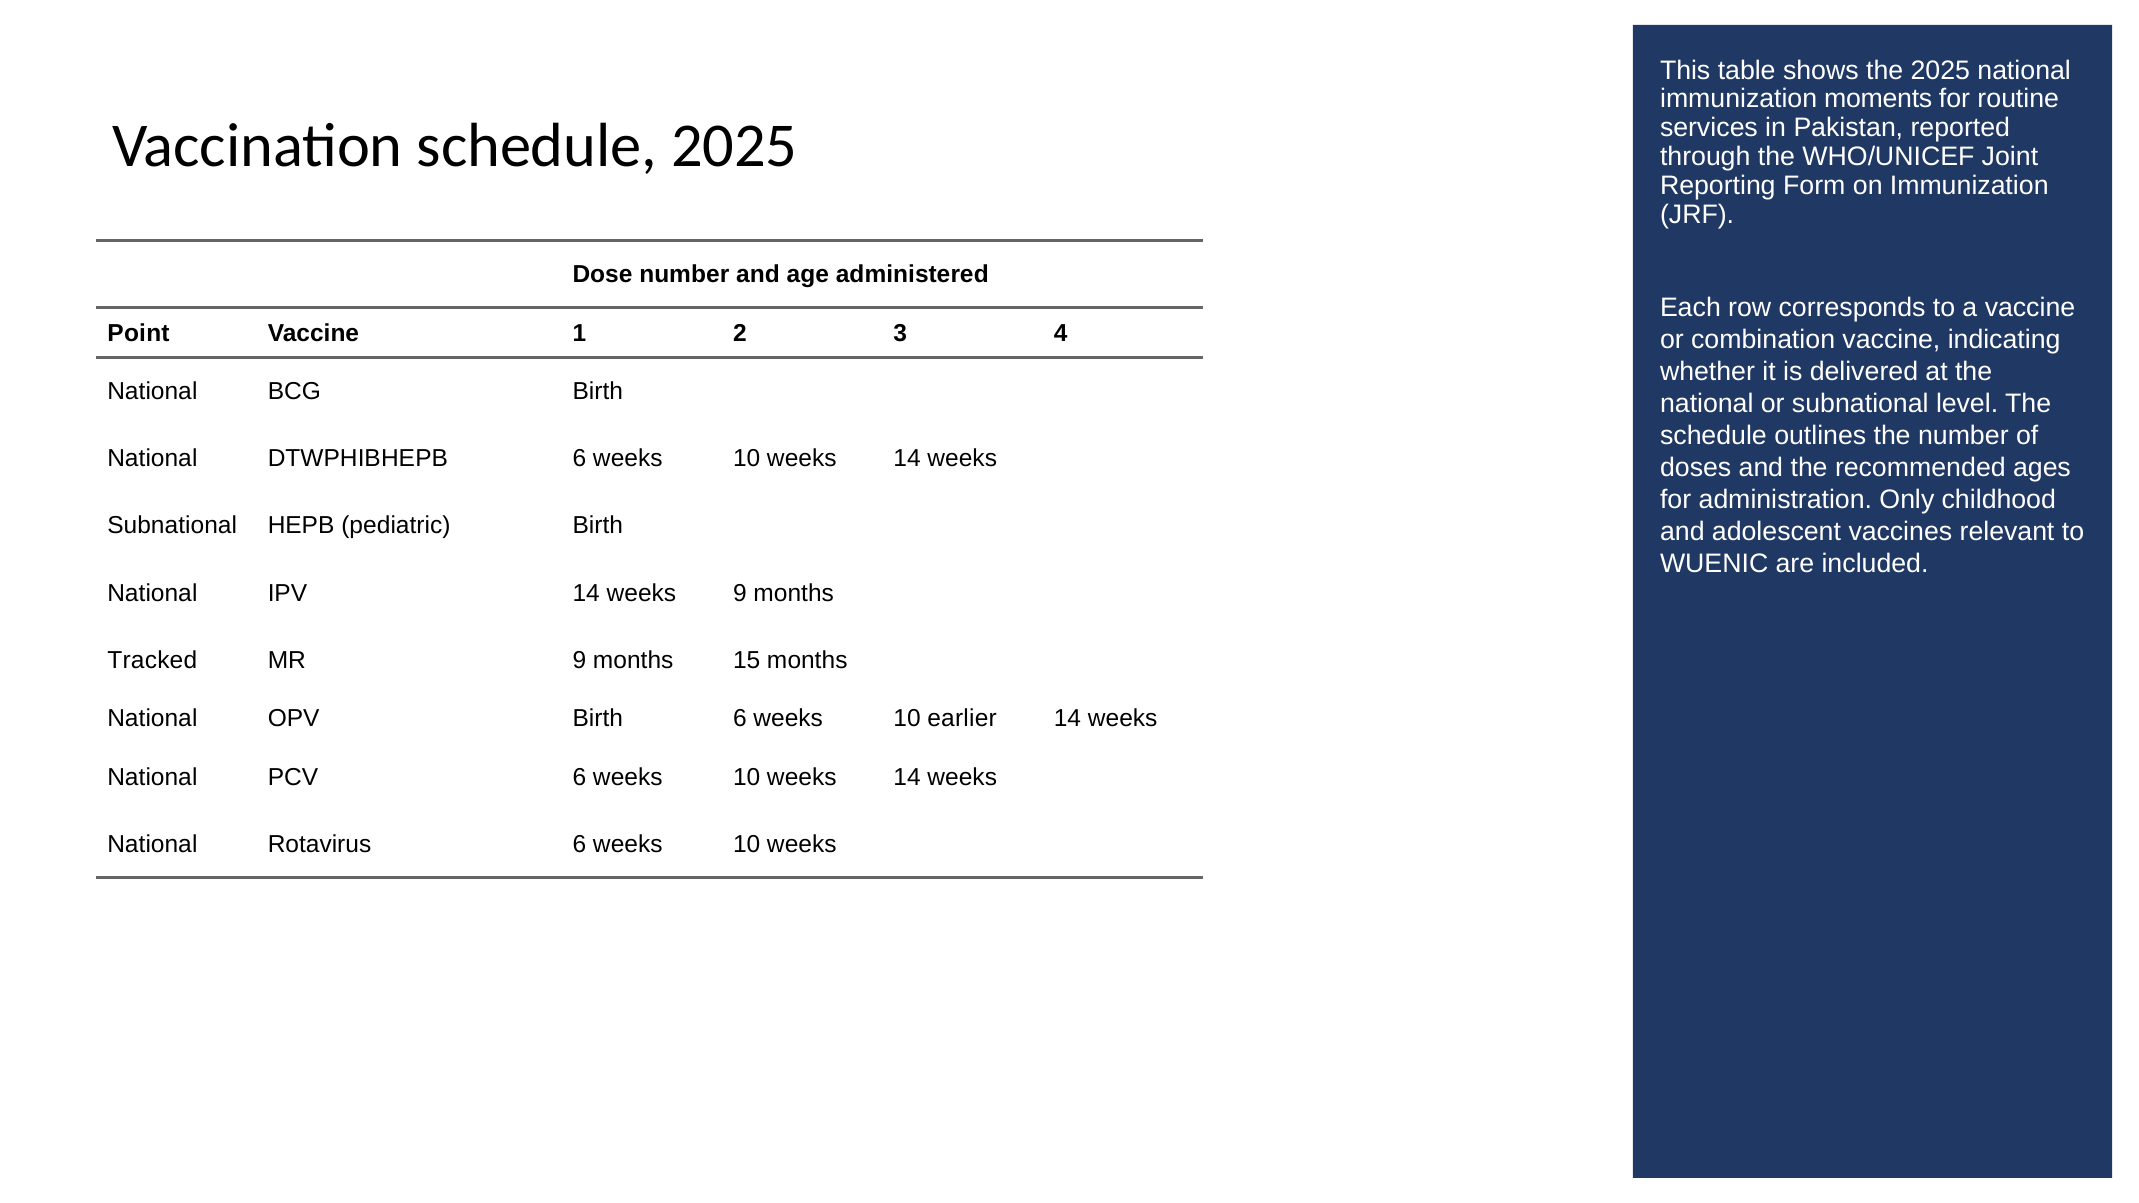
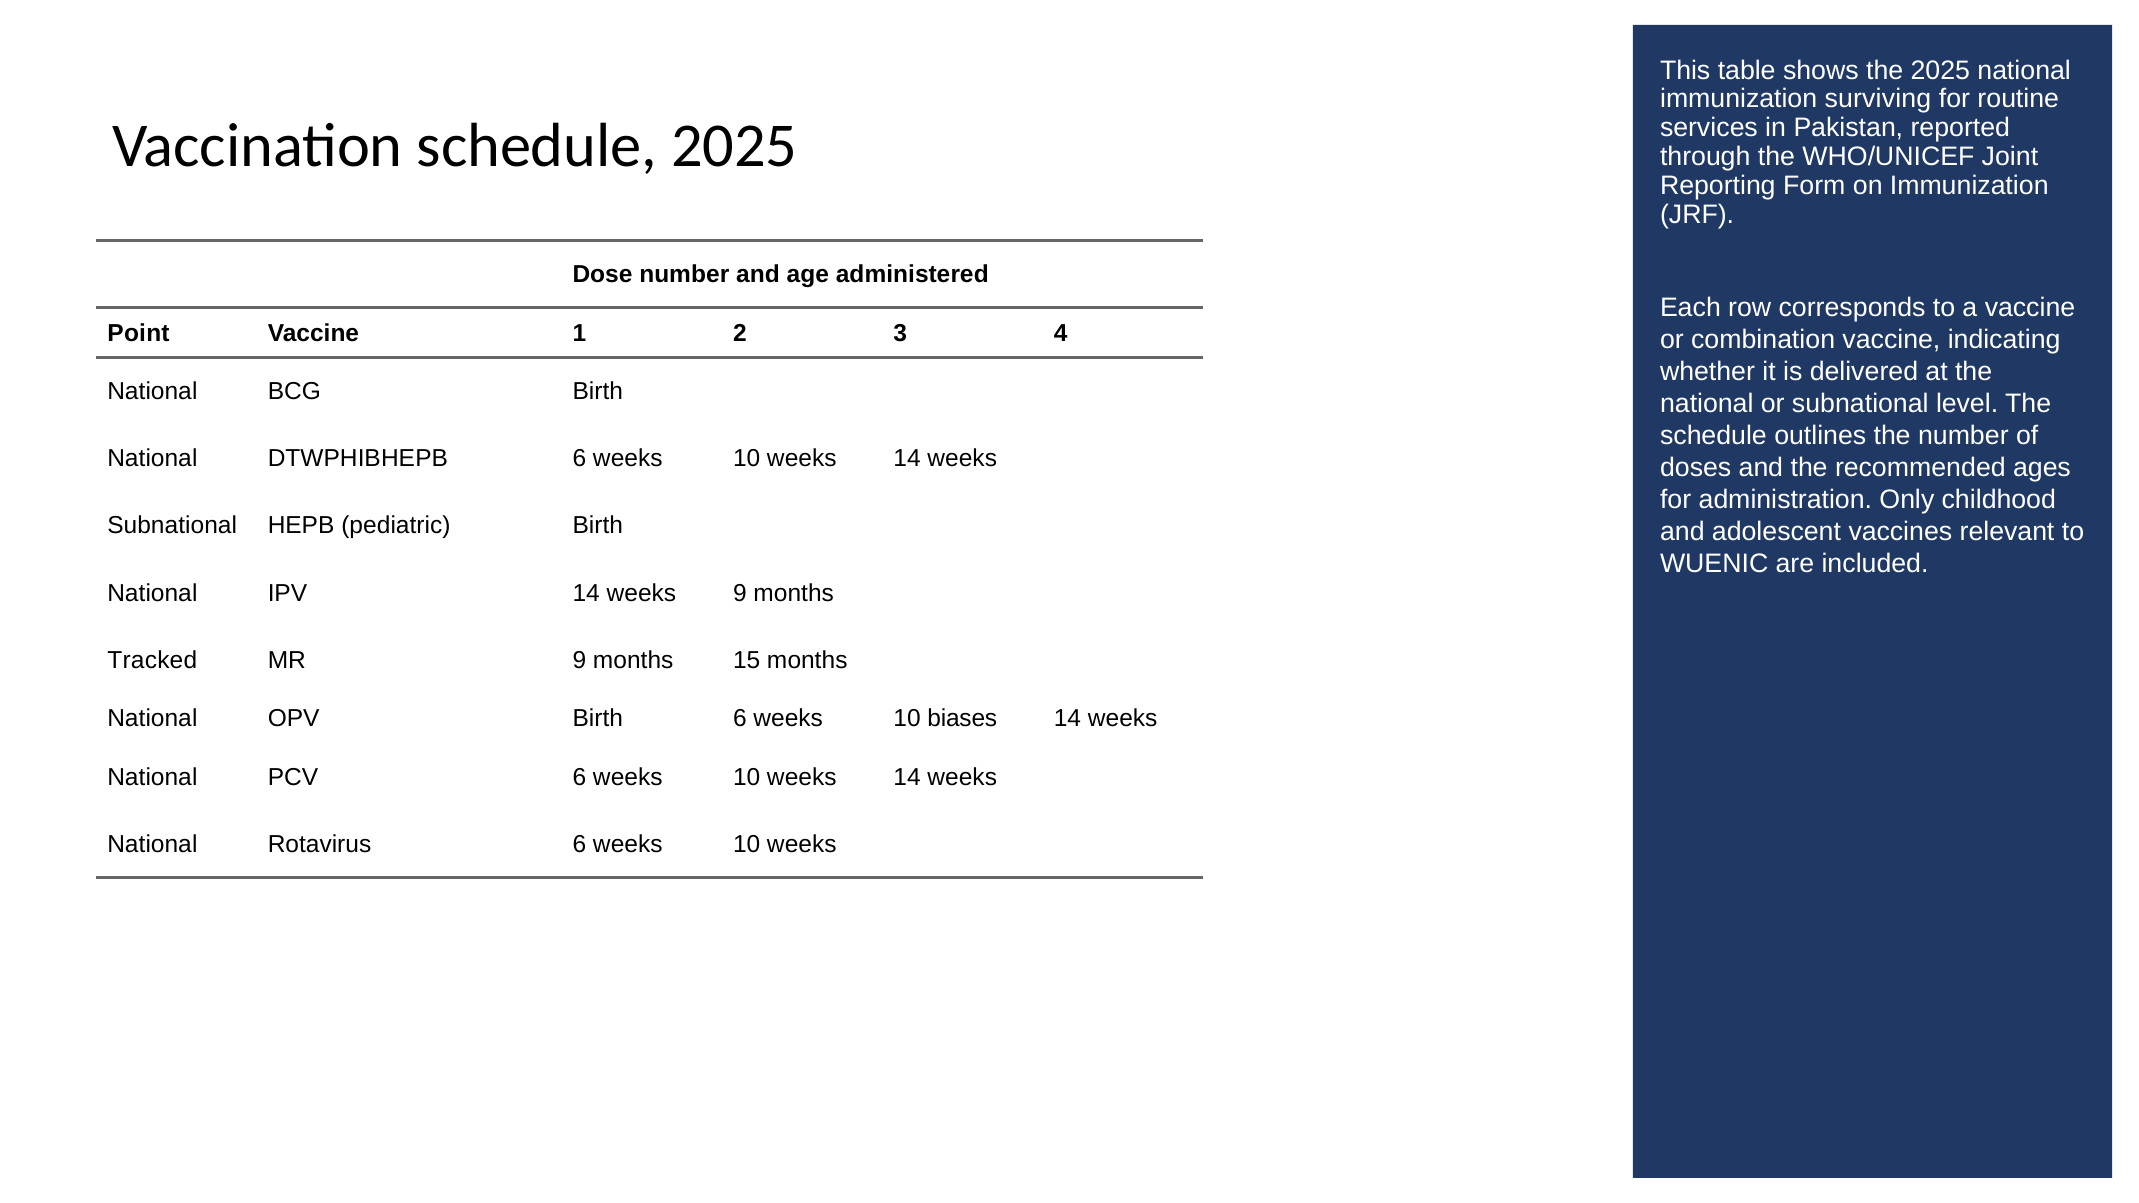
moments: moments -> surviving
earlier: earlier -> biases
